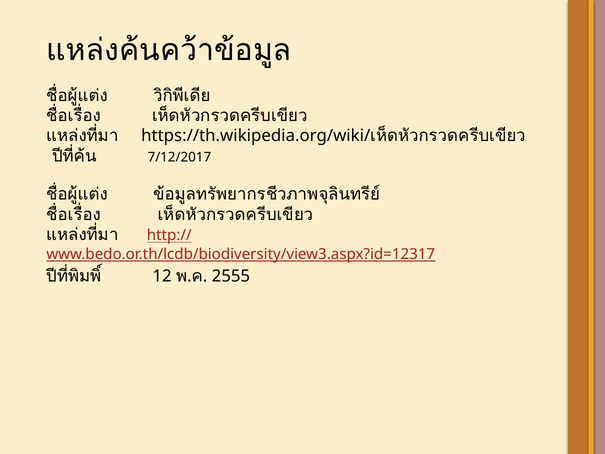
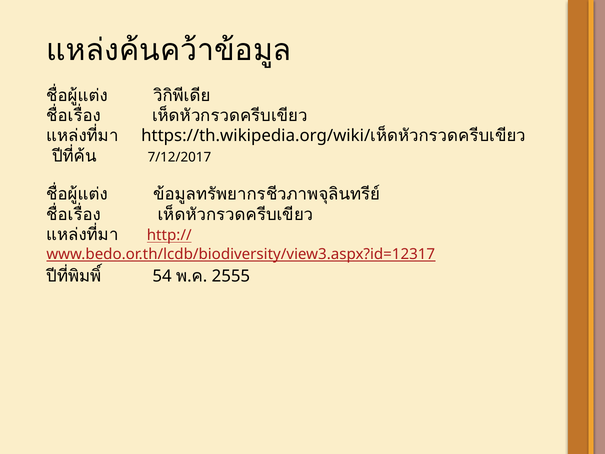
12: 12 -> 54
